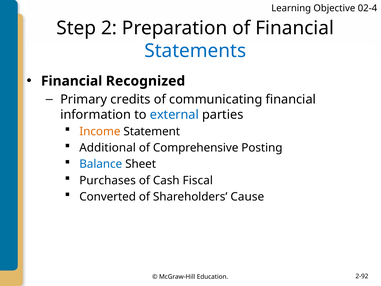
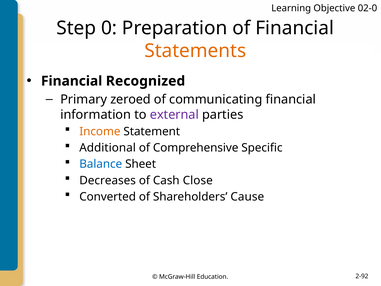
02-4: 02-4 -> 02-0
2: 2 -> 0
Statements colour: blue -> orange
credits: credits -> zeroed
external colour: blue -> purple
Posting: Posting -> Specific
Purchases: Purchases -> Decreases
Fiscal: Fiscal -> Close
